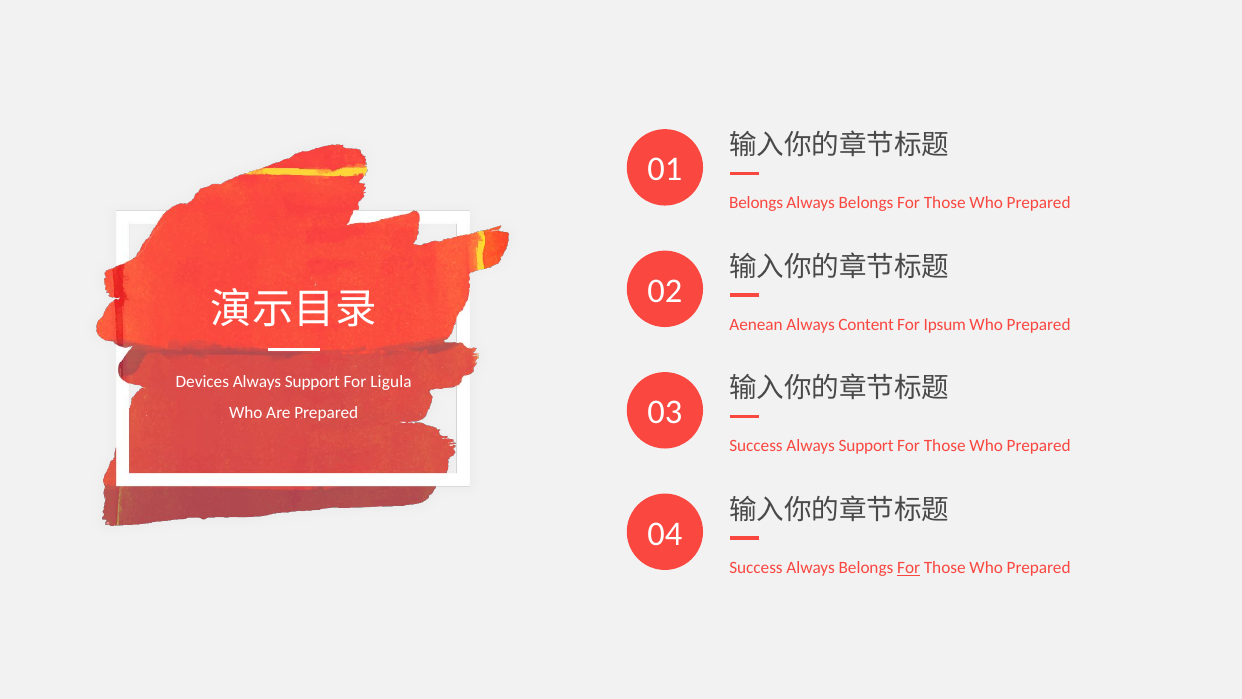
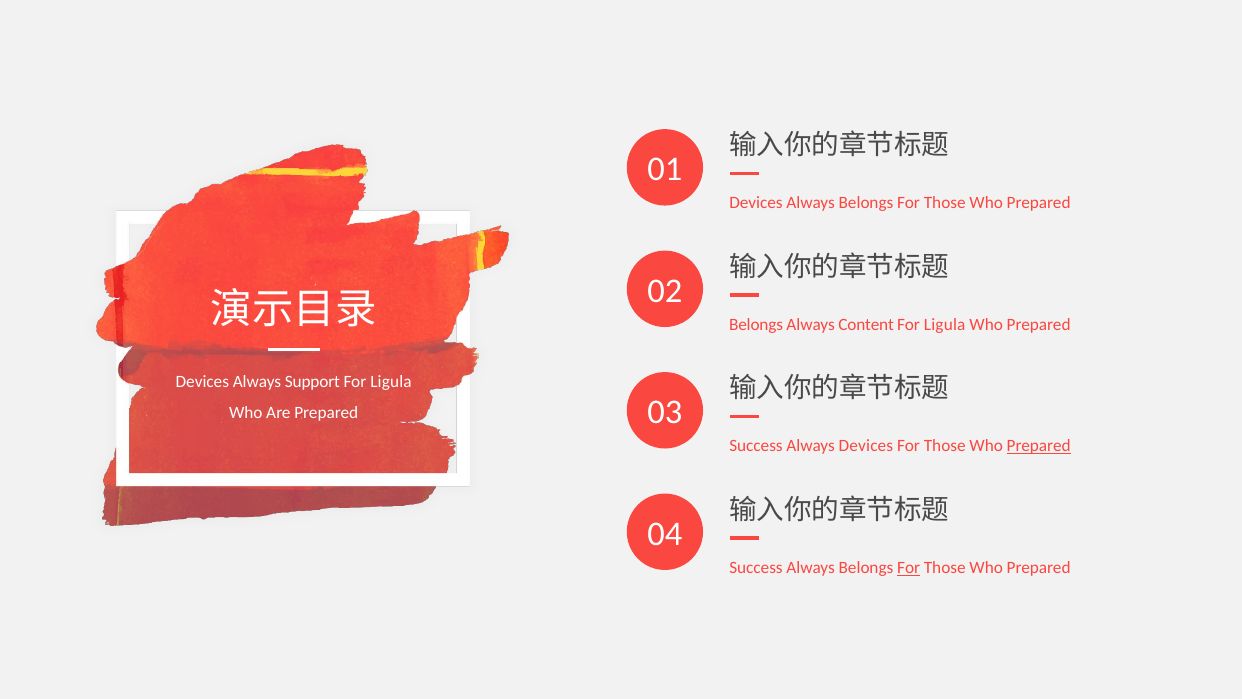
Belongs at (756, 203): Belongs -> Devices
Aenean at (756, 325): Aenean -> Belongs
Ipsum at (945, 325): Ipsum -> Ligula
Success Always Support: Support -> Devices
Prepared at (1039, 446) underline: none -> present
